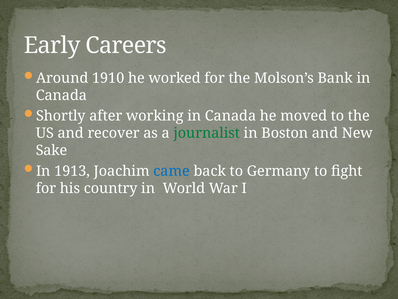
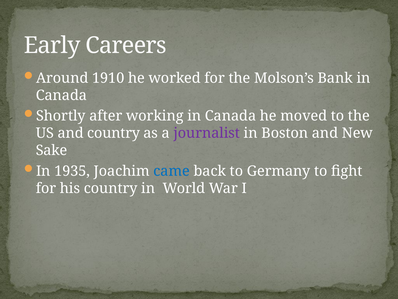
and recover: recover -> country
journalist colour: green -> purple
1913: 1913 -> 1935
